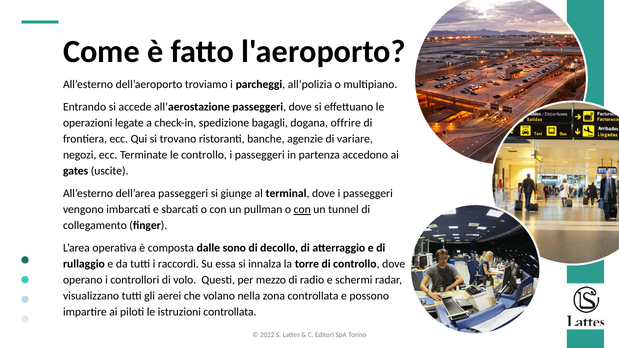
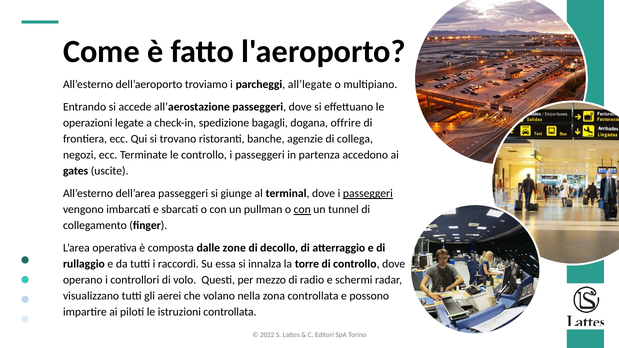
all’polizia: all’polizia -> all’legate
variare: variare -> collega
passeggeri at (368, 194) underline: none -> present
sono: sono -> zone
